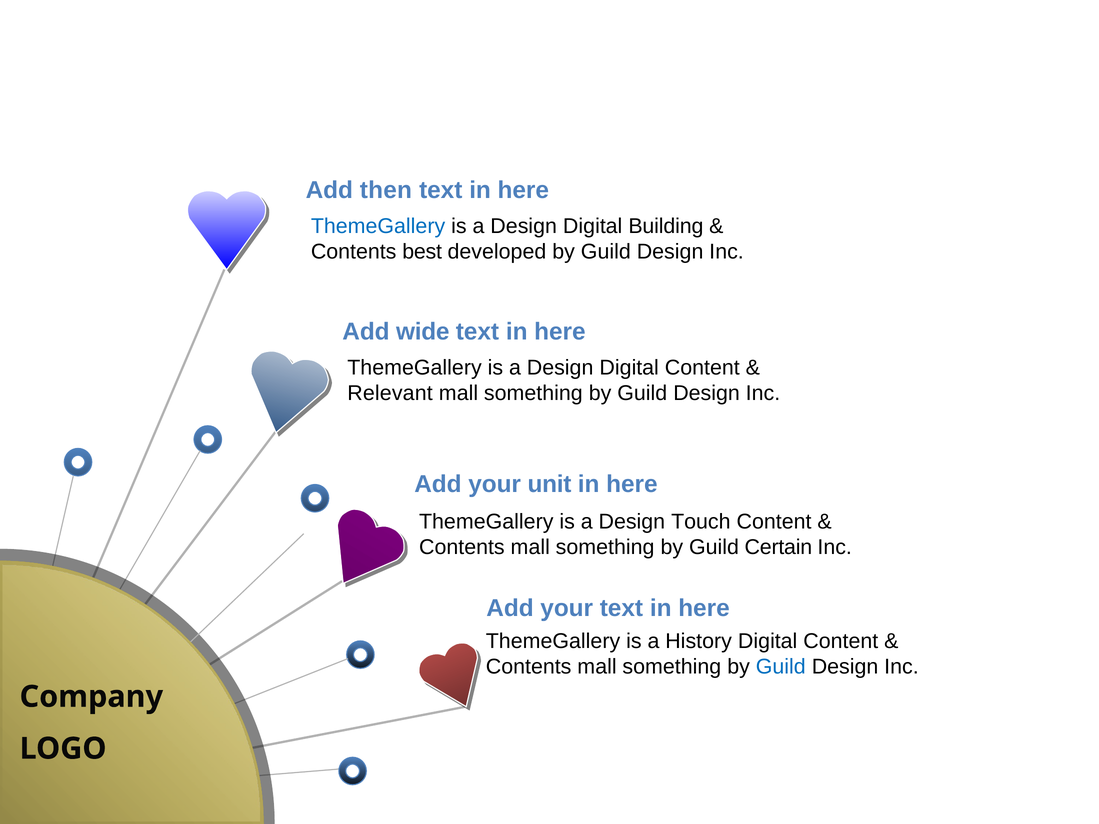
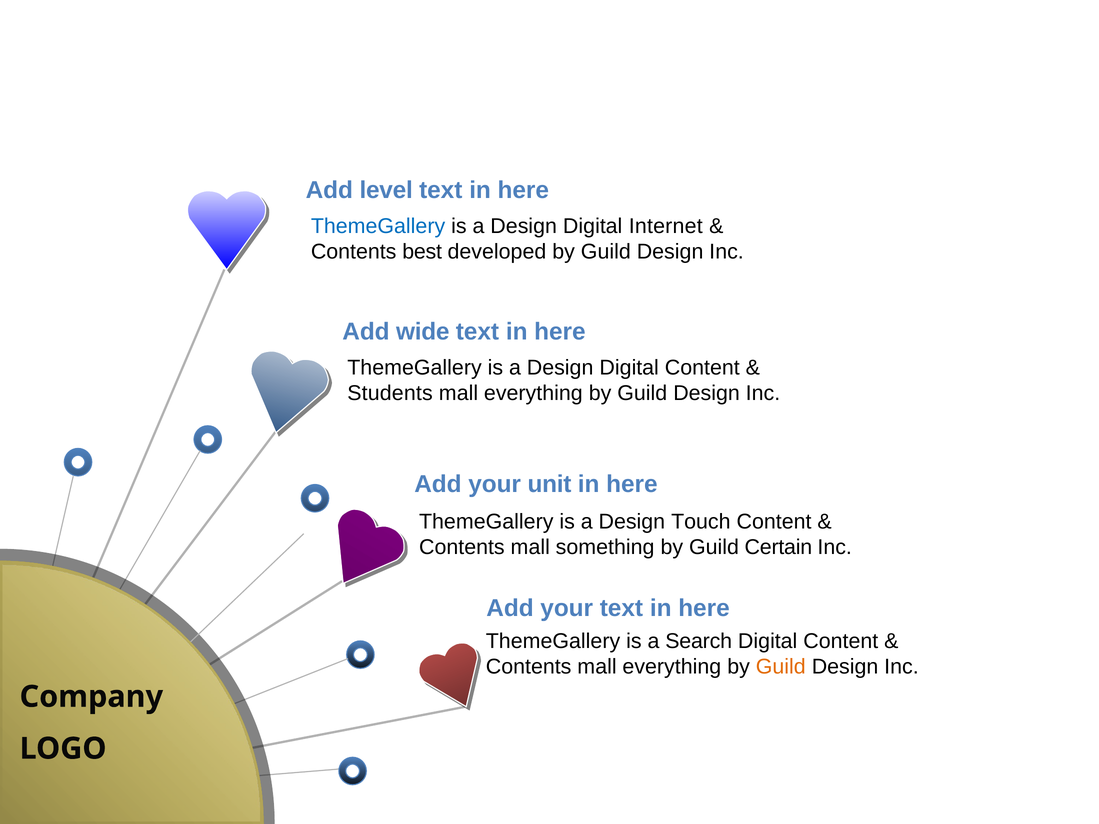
then: then -> level
Building: Building -> Internet
Relevant: Relevant -> Students
something at (533, 393): something -> everything
History: History -> Search
something at (672, 667): something -> everything
Guild at (781, 667) colour: blue -> orange
